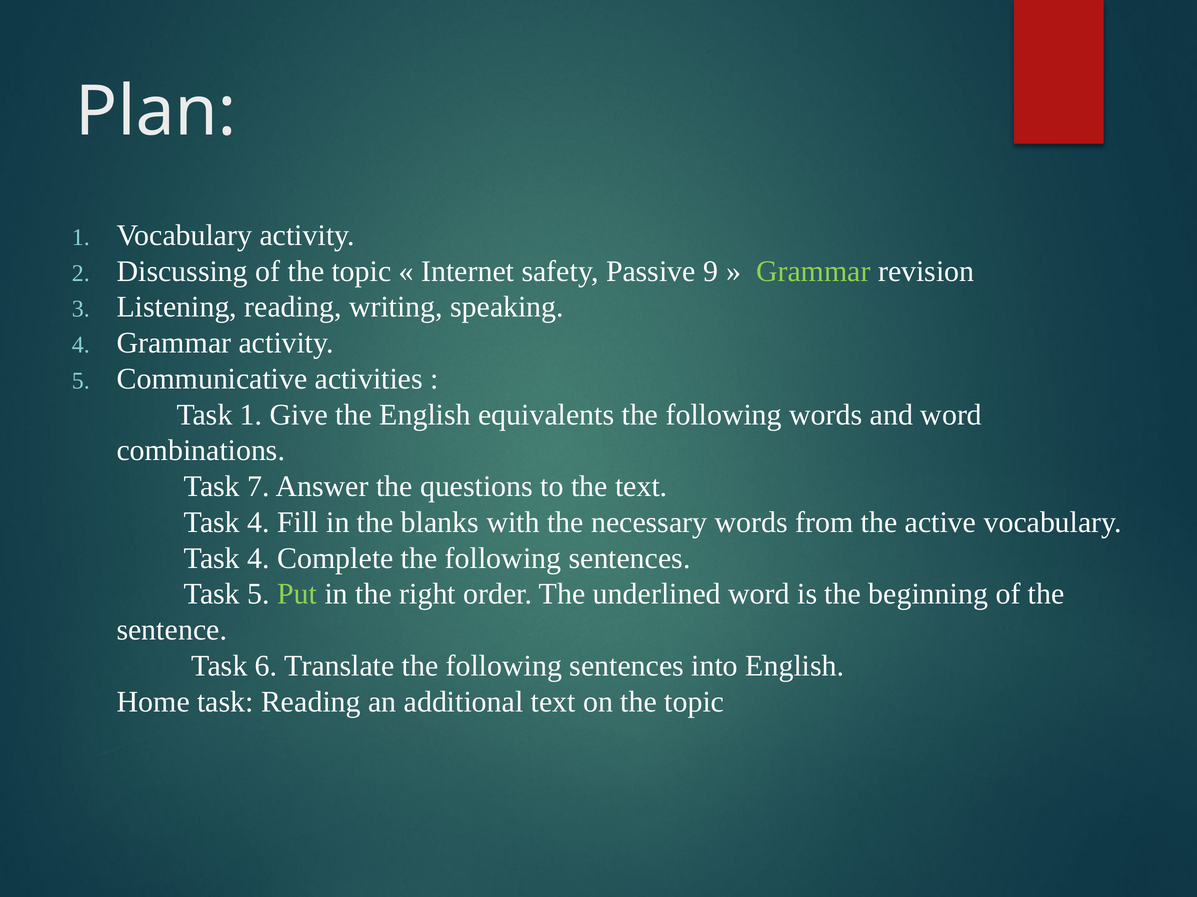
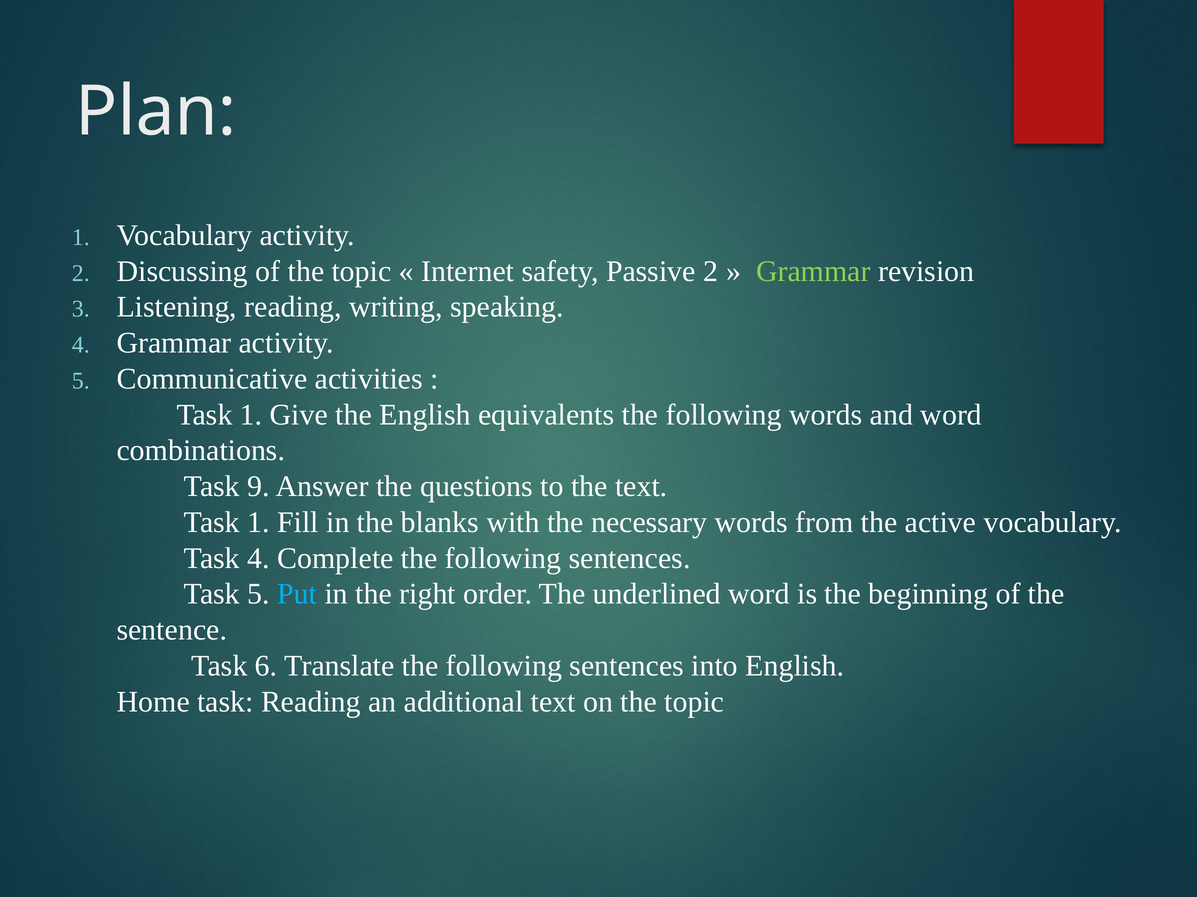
Passive 9: 9 -> 2
7: 7 -> 9
4 at (259, 523): 4 -> 1
Put colour: light green -> light blue
